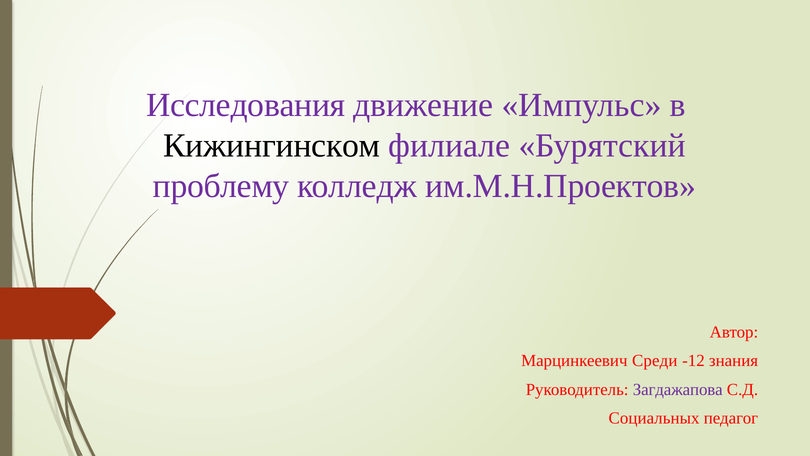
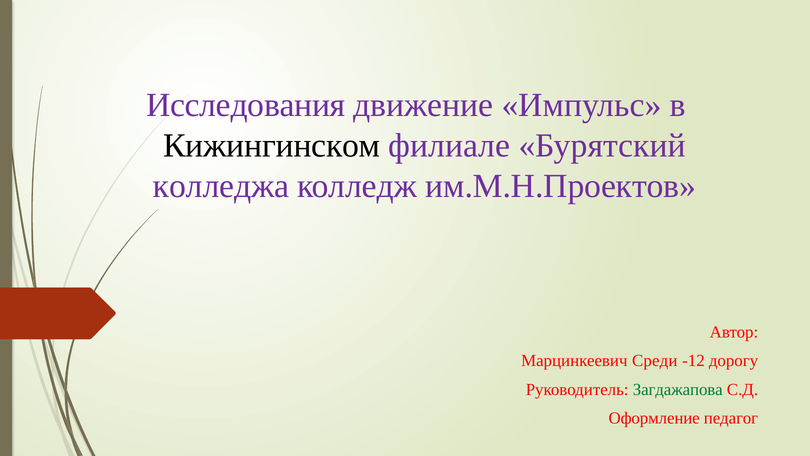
проблему: проблему -> колледжа
знания: знания -> дорогу
Загдажапова colour: purple -> green
Социальных: Социальных -> Оформление
